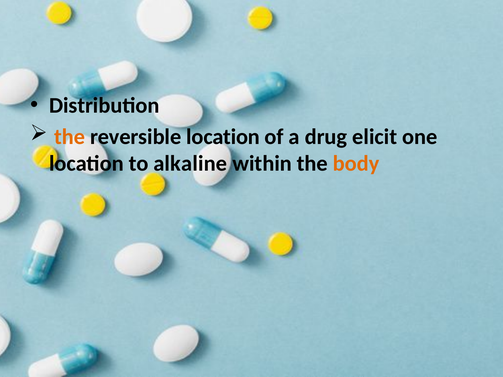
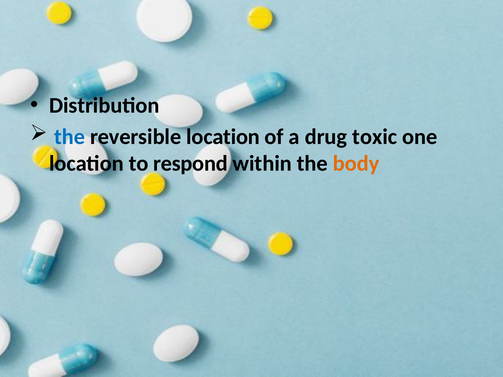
the at (70, 137) colour: orange -> blue
elicit: elicit -> toxic
alkaline: alkaline -> respond
